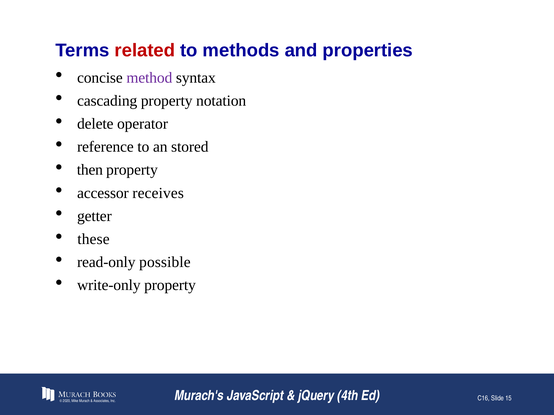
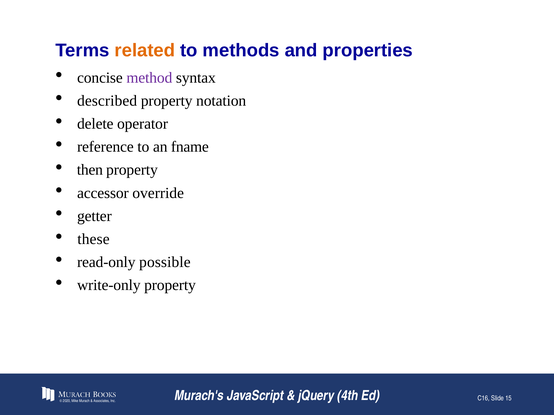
related colour: red -> orange
cascading: cascading -> described
stored: stored -> fname
receives: receives -> override
